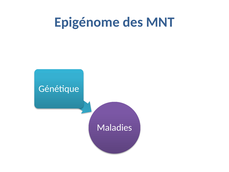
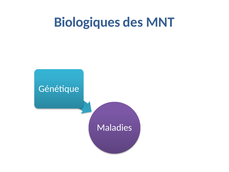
Epigénome: Epigénome -> Biologiques
